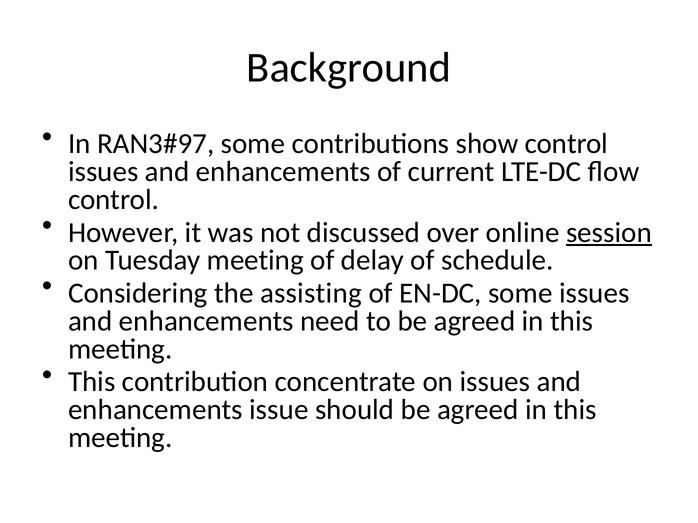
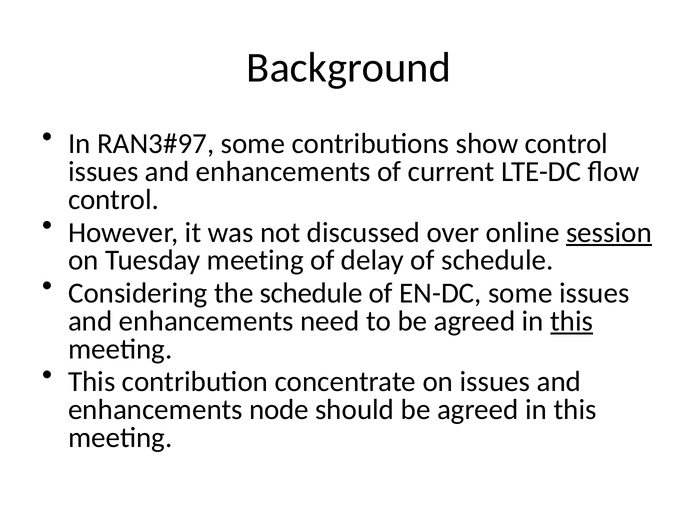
the assisting: assisting -> schedule
this at (572, 321) underline: none -> present
issue: issue -> node
